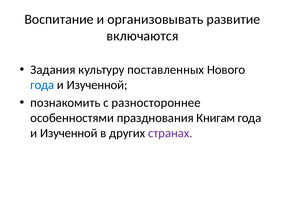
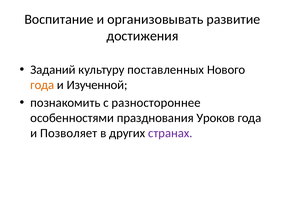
включаются: включаются -> достижения
Задания: Задания -> Заданий
года at (42, 85) colour: blue -> orange
Книгам: Книгам -> Уроков
Изученной at (69, 133): Изученной -> Позволяет
